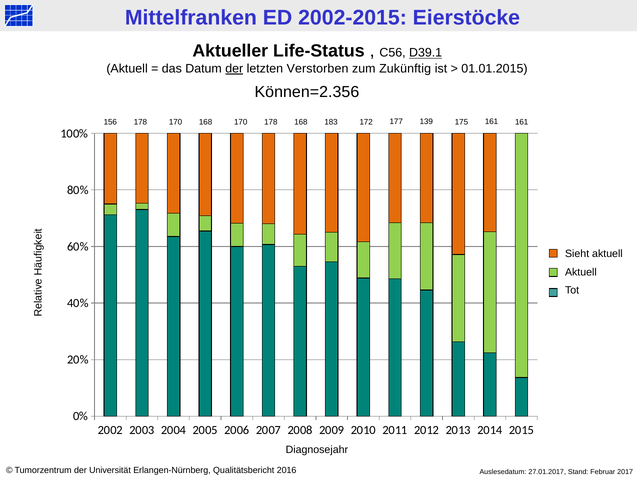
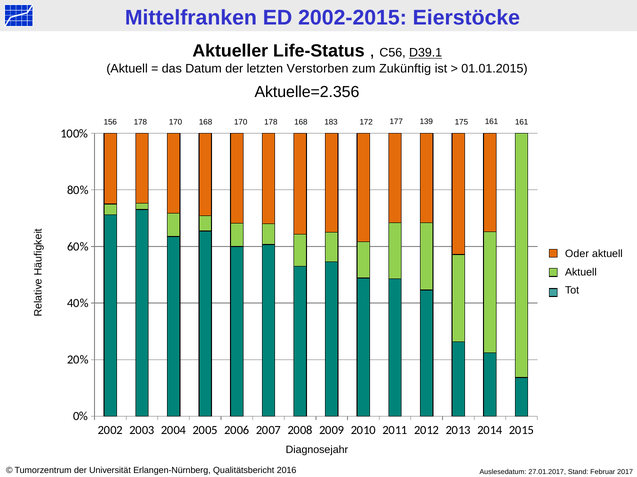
der at (234, 69) underline: present -> none
Können=2.356: Können=2.356 -> Aktuelle=2.356
Sieht: Sieht -> Oder
